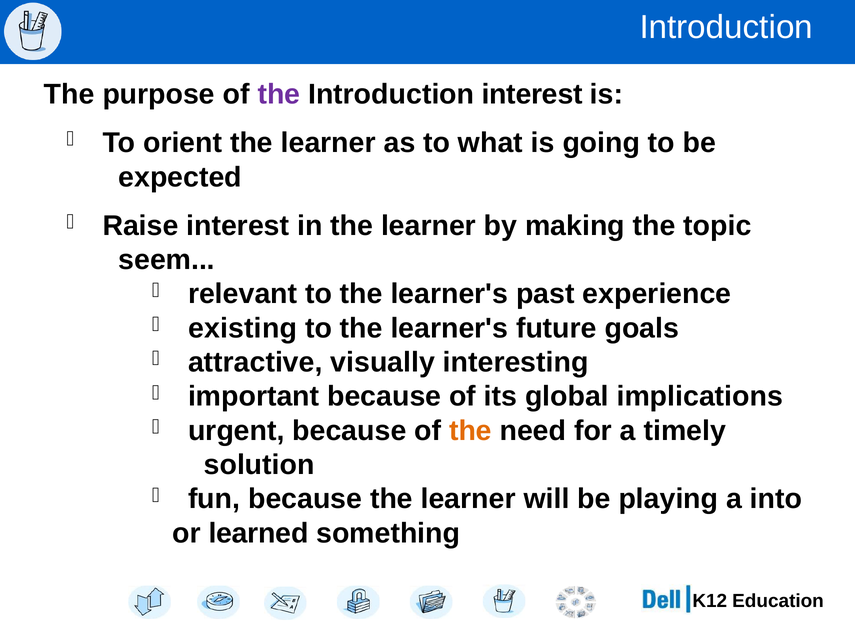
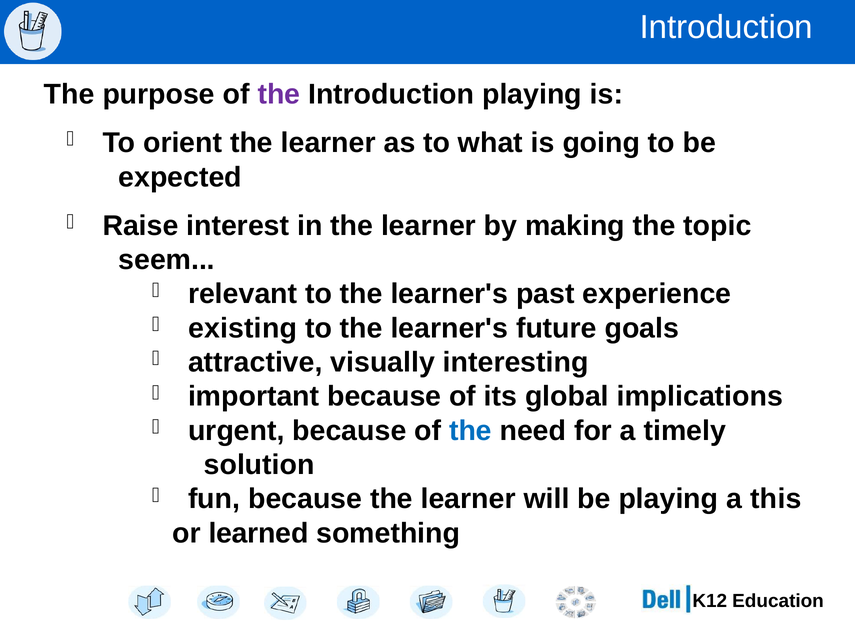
Introduction interest: interest -> playing
the at (470, 431) colour: orange -> blue
into: into -> this
